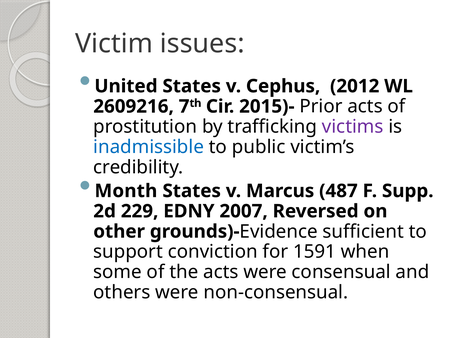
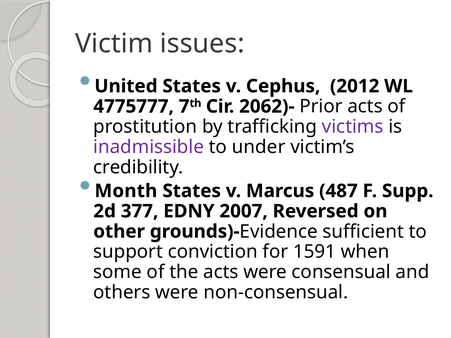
2609216: 2609216 -> 4775777
2015)-: 2015)- -> 2062)-
inadmissible colour: blue -> purple
public: public -> under
229: 229 -> 377
